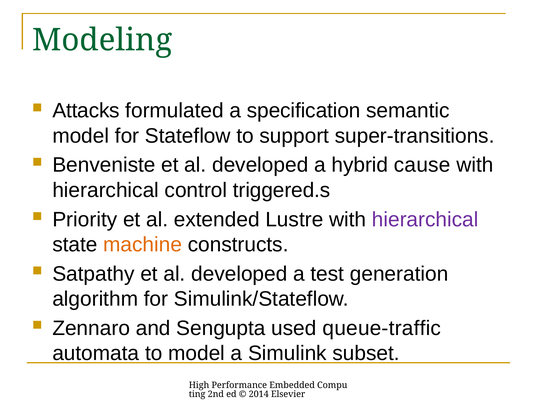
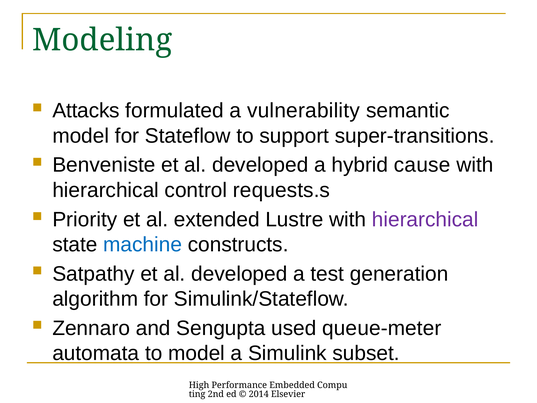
specification: specification -> vulnerability
triggered.s: triggered.s -> requests.s
machine colour: orange -> blue
queue-traffic: queue-traffic -> queue-meter
